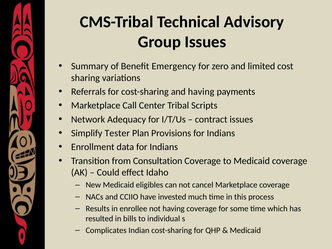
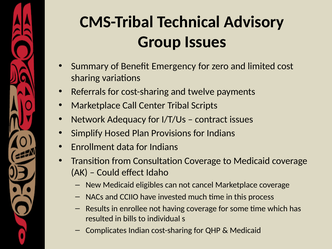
and having: having -> twelve
Tester: Tester -> Hosed
